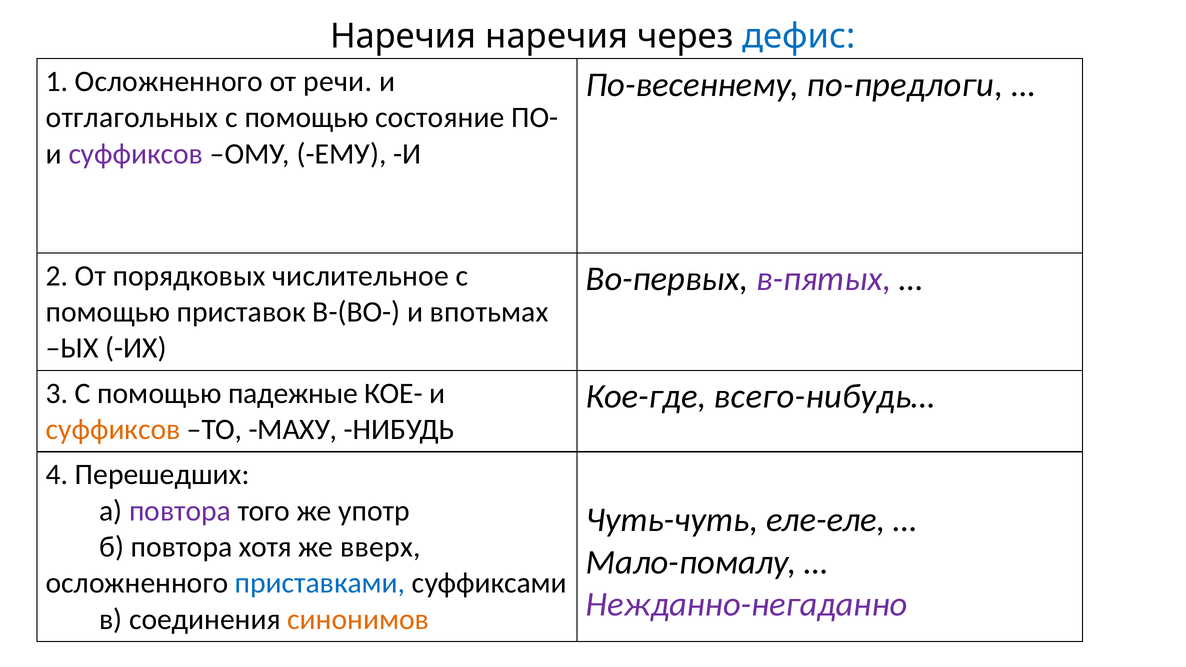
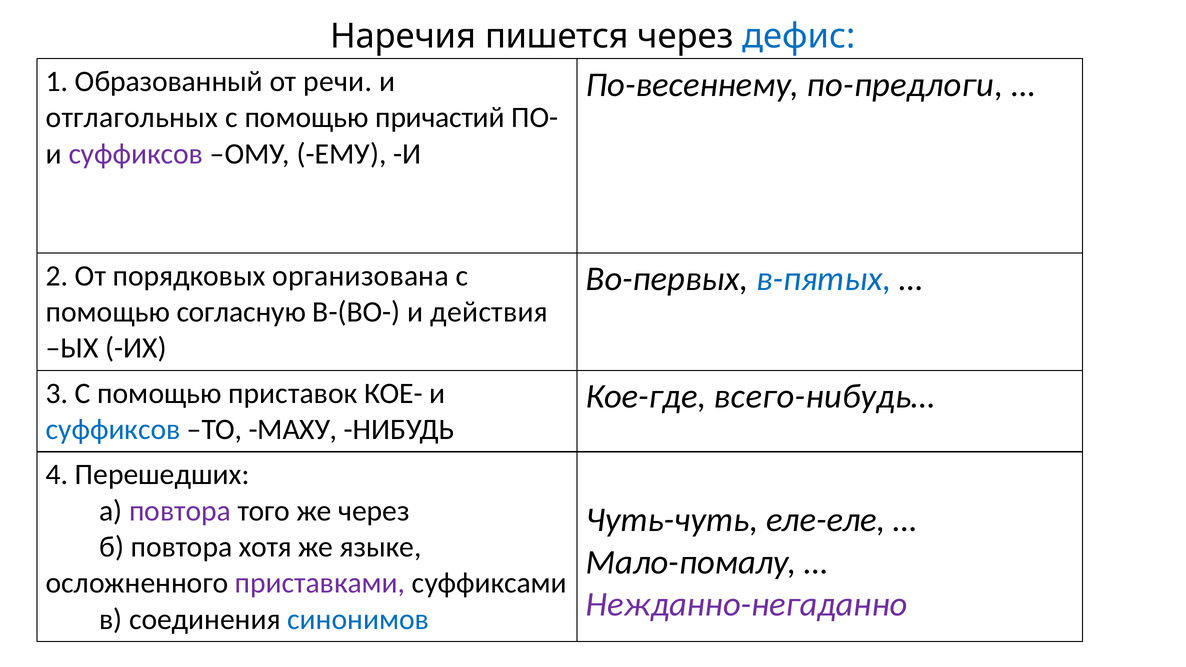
Наречия наречия: наречия -> пишется
1 Осложненного: Осложненного -> Образованный
состояние: состояние -> причастий
числительное: числительное -> организована
в-пятых colour: purple -> blue
приставок: приставок -> согласную
впотьмах: впотьмах -> действия
падежные: падежные -> приставок
суффиксов at (113, 430) colour: orange -> blue
же употр: употр -> через
вверх: вверх -> языке
приставками colour: blue -> purple
синонимов colour: orange -> blue
